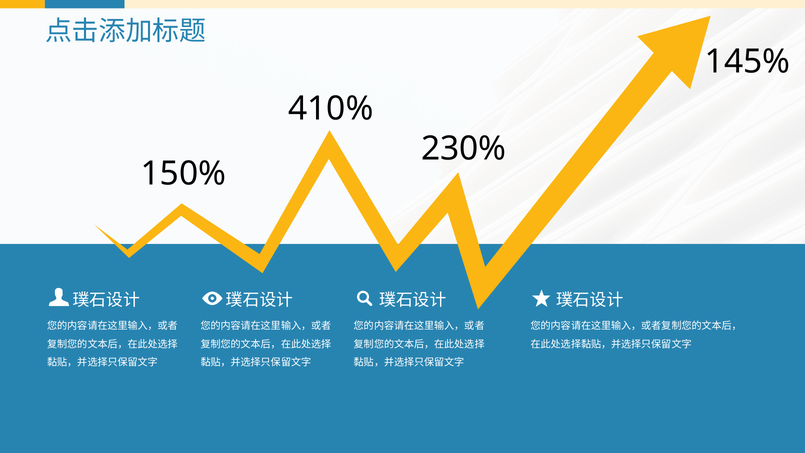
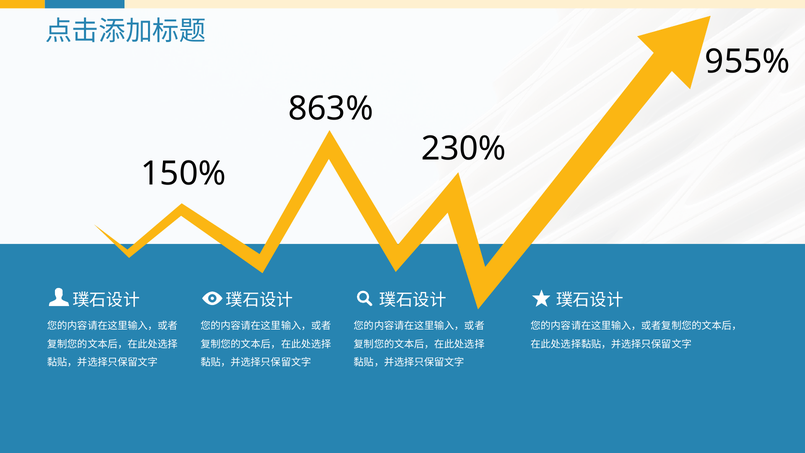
145%: 145% -> 955%
410%: 410% -> 863%
